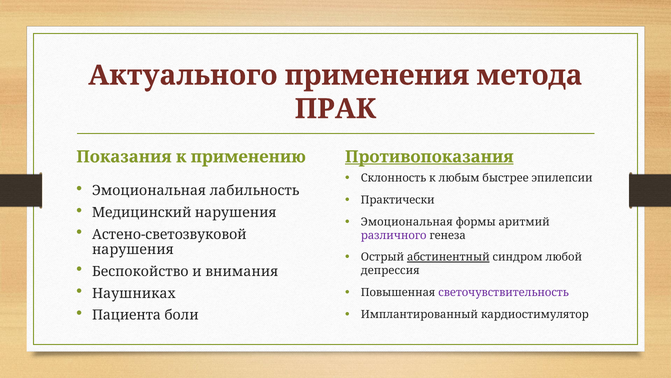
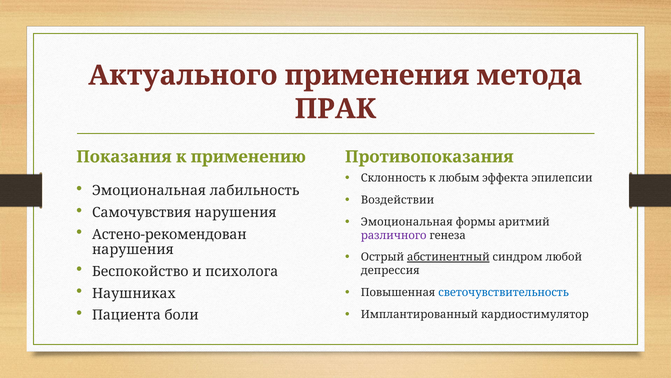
Противопоказания underline: present -> none
быстрее: быстрее -> эффекта
Практически: Практически -> Воздействии
Медицинский: Медицинский -> Самочувствия
Астено-светозвуковой: Астено-светозвуковой -> Астено-рекомендован
внимания: внимания -> психолога
светочувствительность colour: purple -> blue
